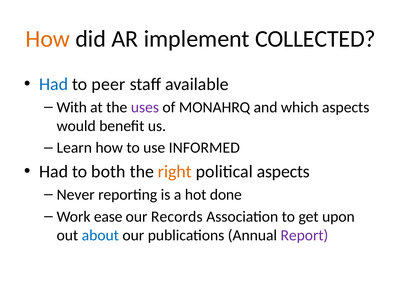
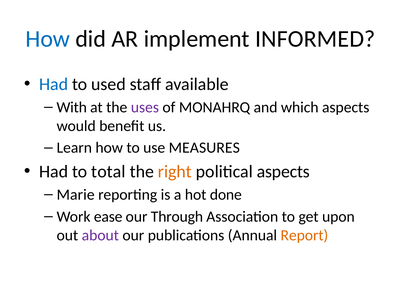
How at (48, 39) colour: orange -> blue
COLLECTED: COLLECTED -> INFORMED
peer: peer -> used
INFORMED: INFORMED -> MEASURES
both: both -> total
Never: Never -> Marie
Records: Records -> Through
about colour: blue -> purple
Report colour: purple -> orange
